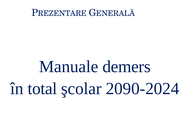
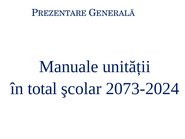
demers: demers -> unității
2090-2024: 2090-2024 -> 2073-2024
